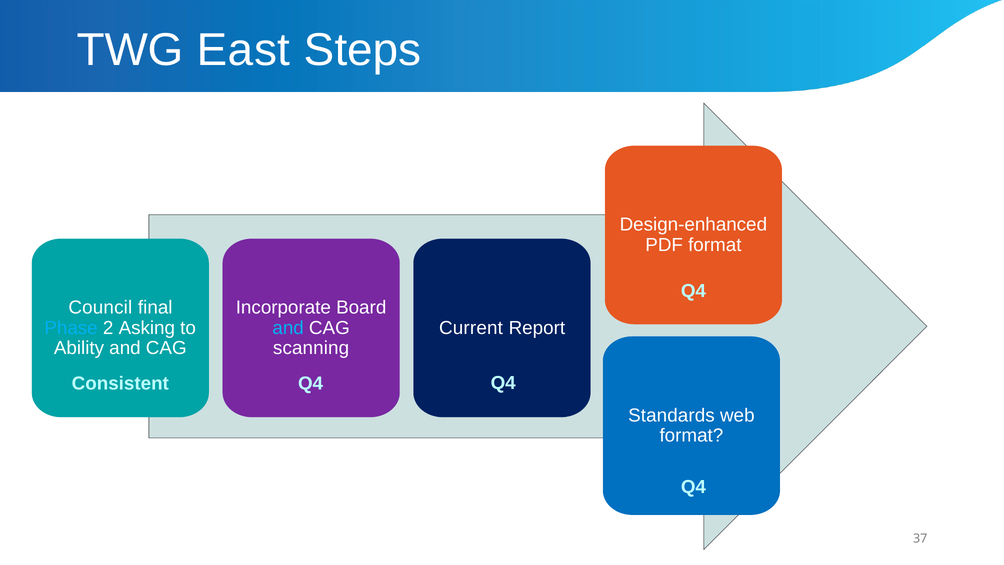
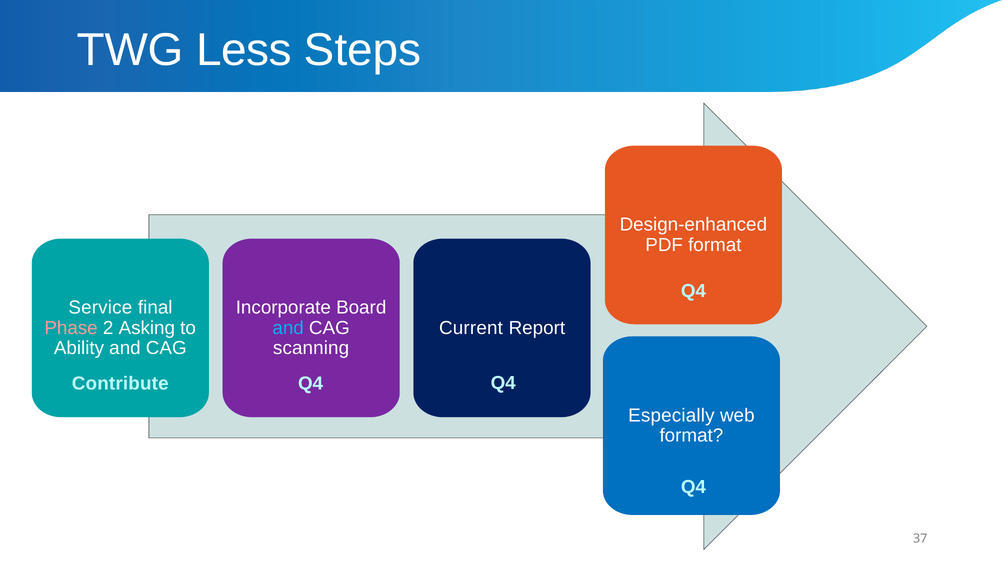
East: East -> Less
Council: Council -> Service
Phase colour: light blue -> pink
Consistent: Consistent -> Contribute
Standards: Standards -> Especially
